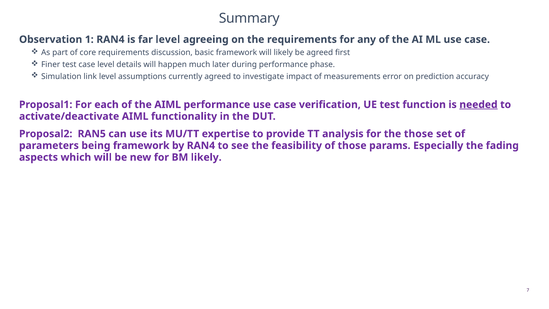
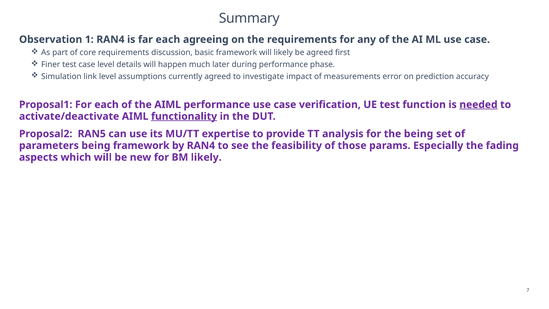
far level: level -> each
functionality underline: none -> present
the those: those -> being
